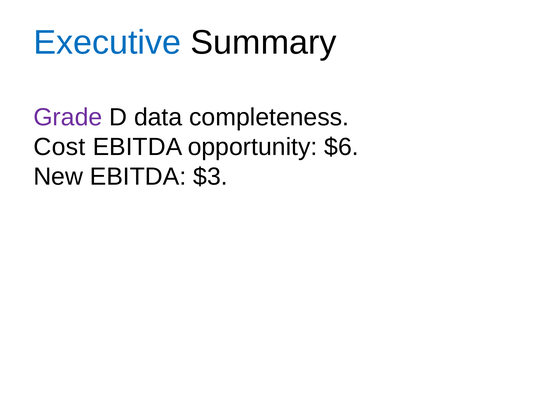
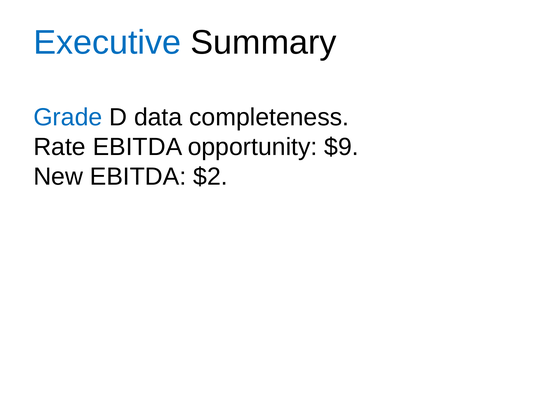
Grade colour: purple -> blue
Cost: Cost -> Rate
$6: $6 -> $9
$3: $3 -> $2
